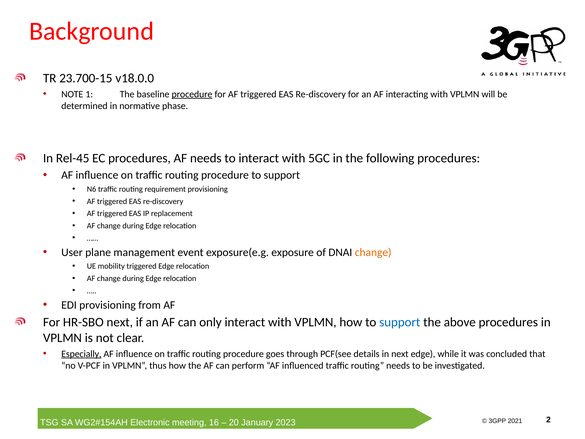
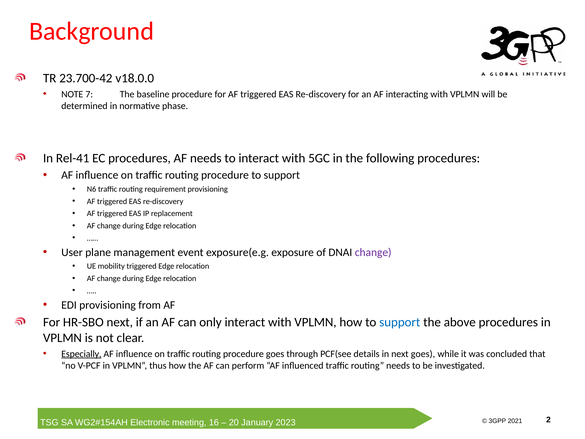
23.700-15: 23.700-15 -> 23.700-42
1: 1 -> 7
procedure at (192, 94) underline: present -> none
Rel-45: Rel-45 -> Rel-41
change at (373, 252) colour: orange -> purple
next edge: edge -> goes
